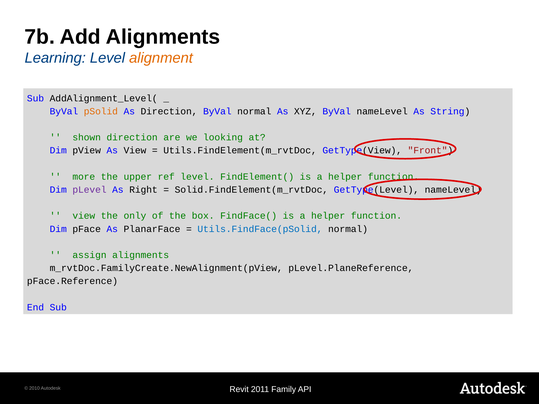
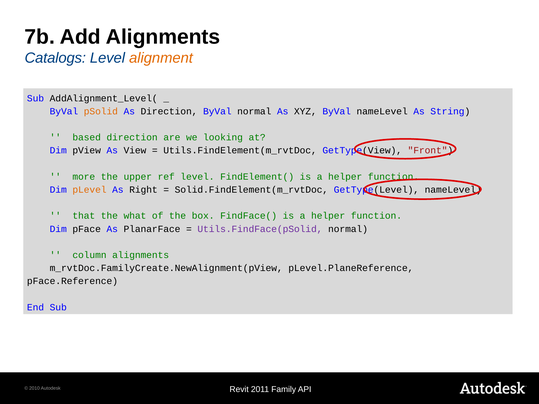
Learning: Learning -> Catalogs
shown: shown -> based
pLevel colour: purple -> orange
view at (84, 216): view -> that
only: only -> what
Utils.FindFace(pSolid colour: blue -> purple
assign: assign -> column
